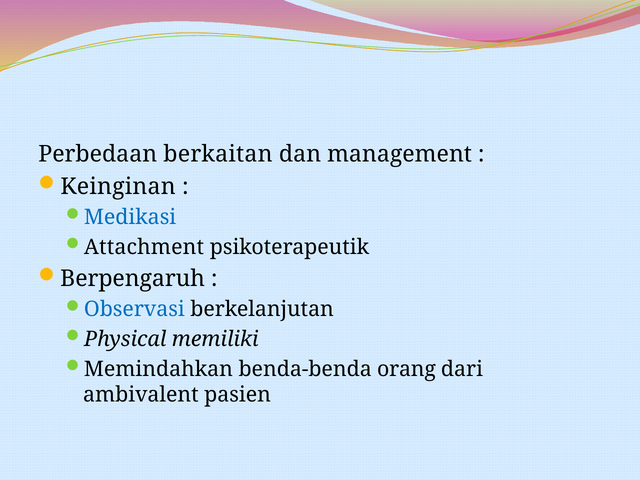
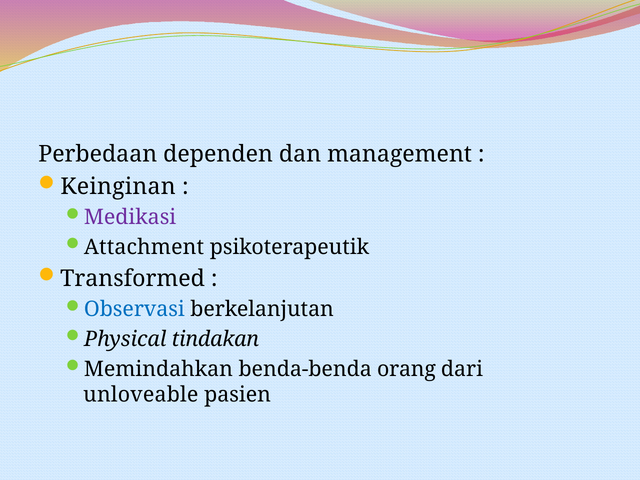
berkaitan: berkaitan -> dependen
Medikasi colour: blue -> purple
Berpengaruh: Berpengaruh -> Transformed
memiliki: memiliki -> tindakan
ambivalent: ambivalent -> unloveable
